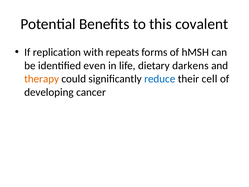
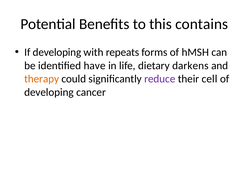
covalent: covalent -> contains
If replication: replication -> developing
even: even -> have
reduce colour: blue -> purple
